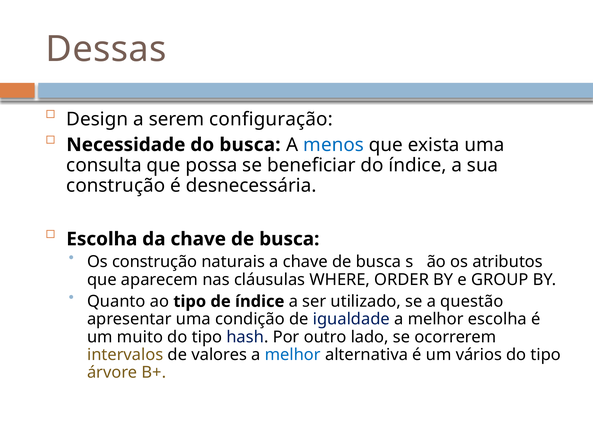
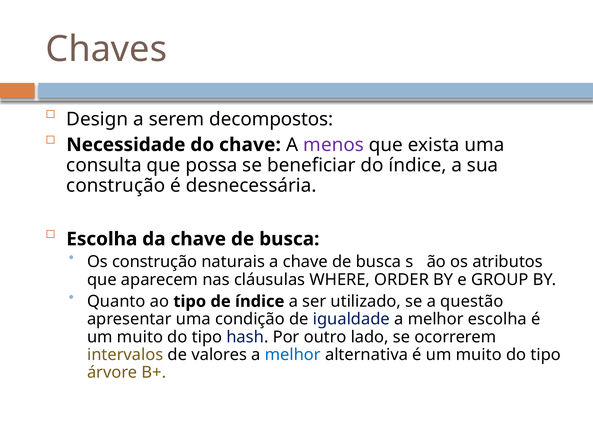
Dessas: Dessas -> Chaves
configuração: configuração -> decompostos
do busca: busca -> chave
menos colour: blue -> purple
alternativa é um vários: vários -> muito
